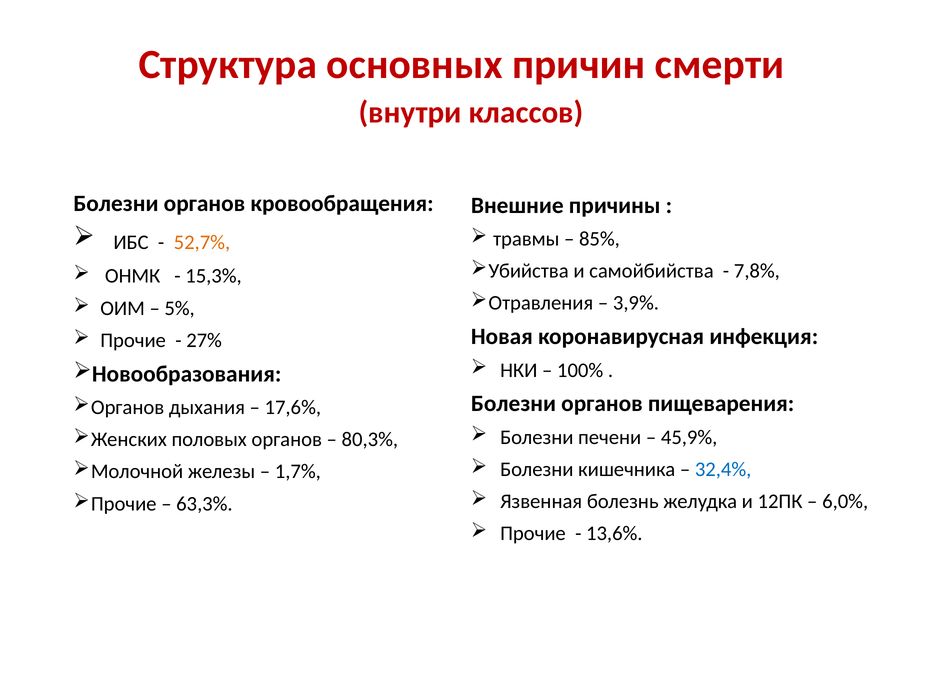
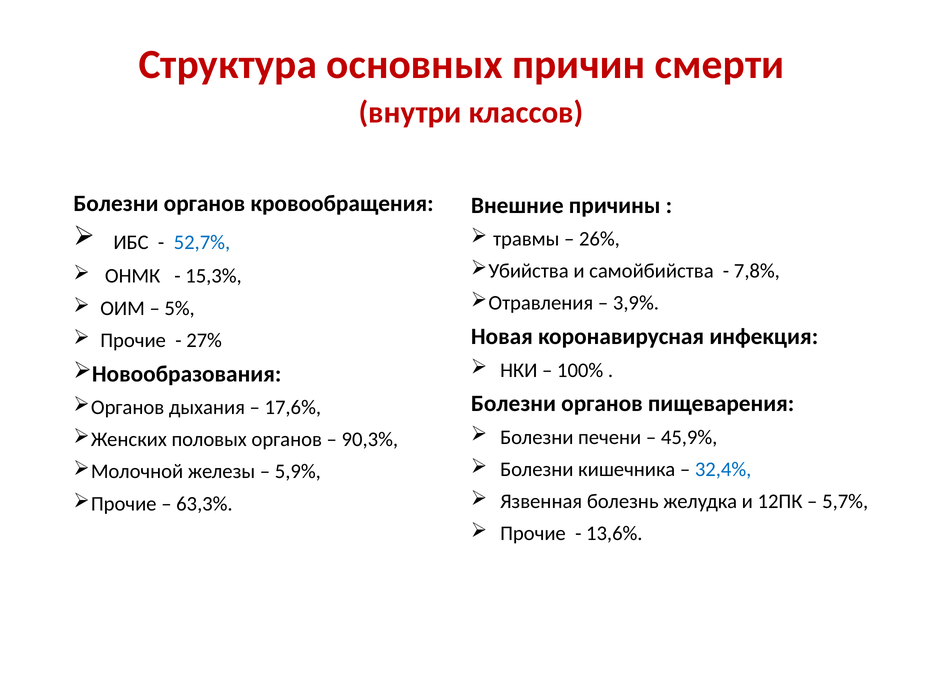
52,7% colour: orange -> blue
85%: 85% -> 26%
80,3%: 80,3% -> 90,3%
1,7%: 1,7% -> 5,9%
6,0%: 6,0% -> 5,7%
